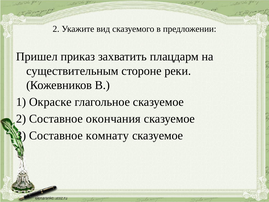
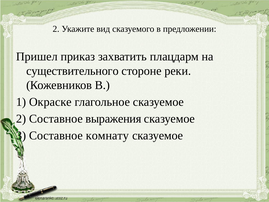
существительным: существительным -> существительного
окончания: окончания -> выражения
